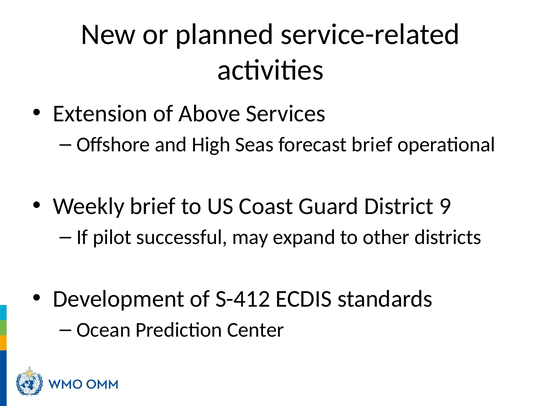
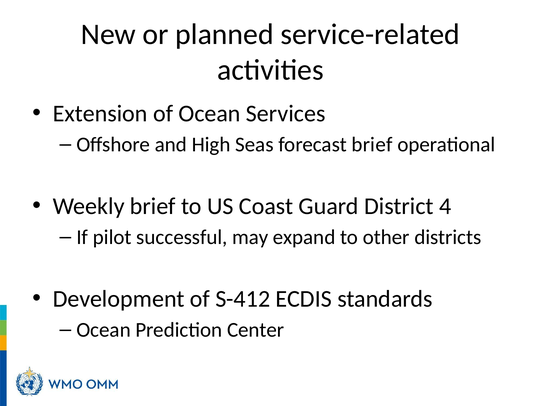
of Above: Above -> Ocean
9: 9 -> 4
